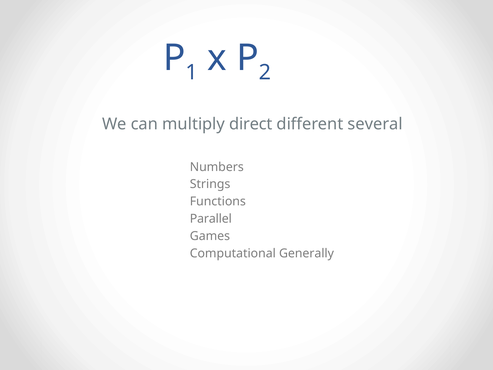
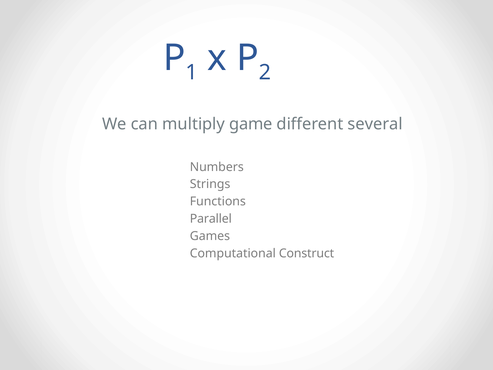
direct: direct -> game
Generally: Generally -> Construct
